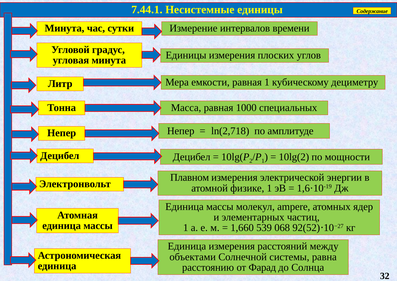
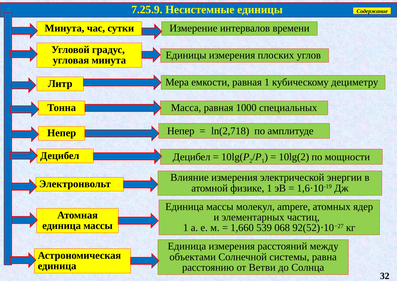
7.44.1: 7.44.1 -> 7.25.9
Плавном: Плавном -> Влияние
Фарад: Фарад -> Ветви
